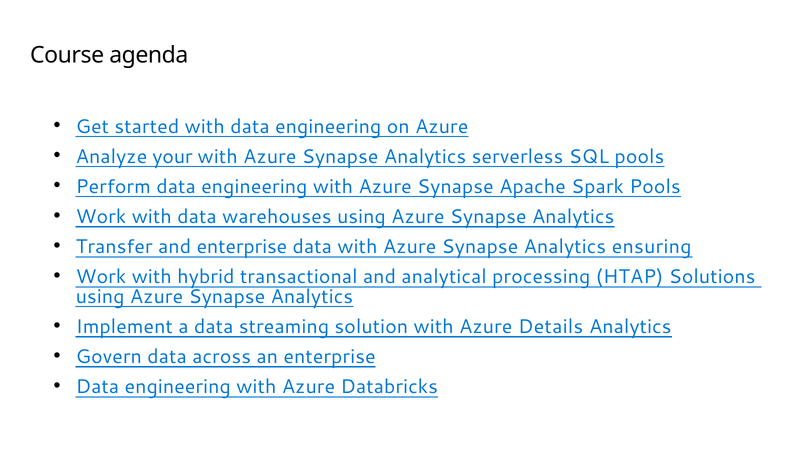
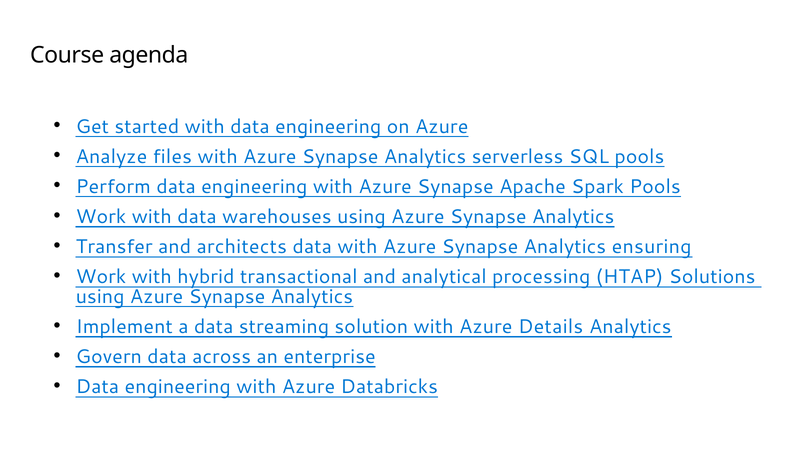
your: your -> files
and enterprise: enterprise -> architects
